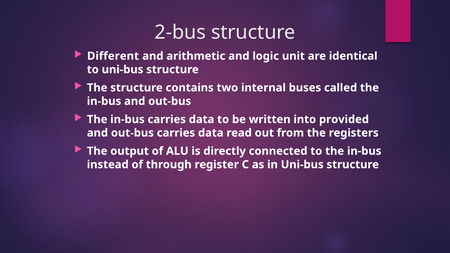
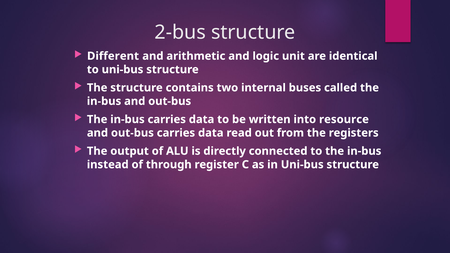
provided: provided -> resource
